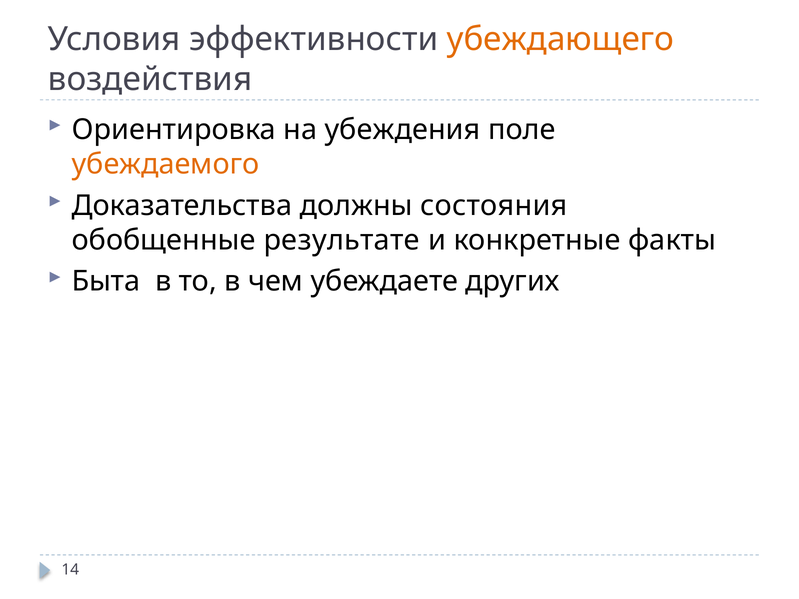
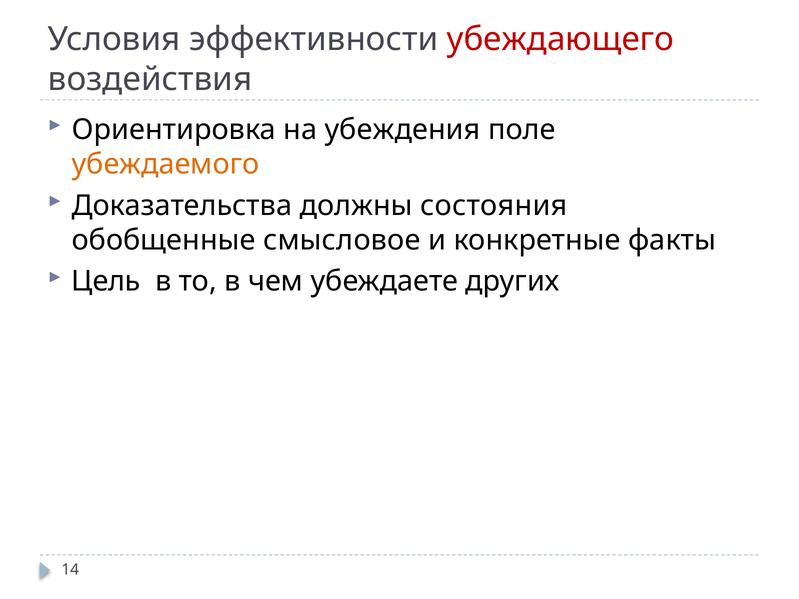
убеждающего colour: orange -> red
результате: результате -> смысловое
Быта: Быта -> Цель
